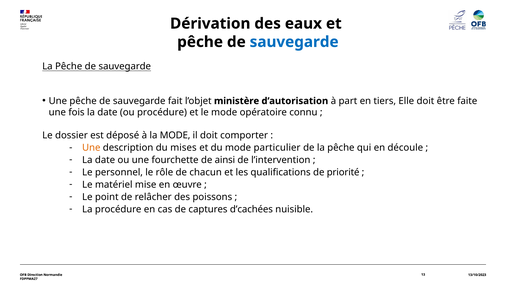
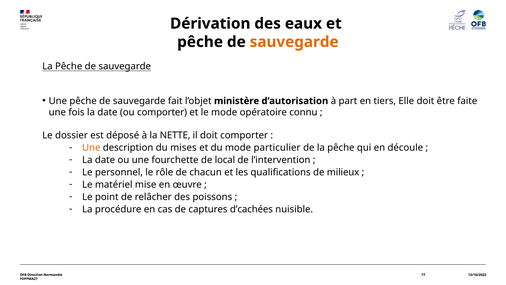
sauvegarde at (294, 42) colour: blue -> orange
ou procédure: procédure -> comporter
la MODE: MODE -> NETTE
ainsi: ainsi -> local
priorité: priorité -> milieux
